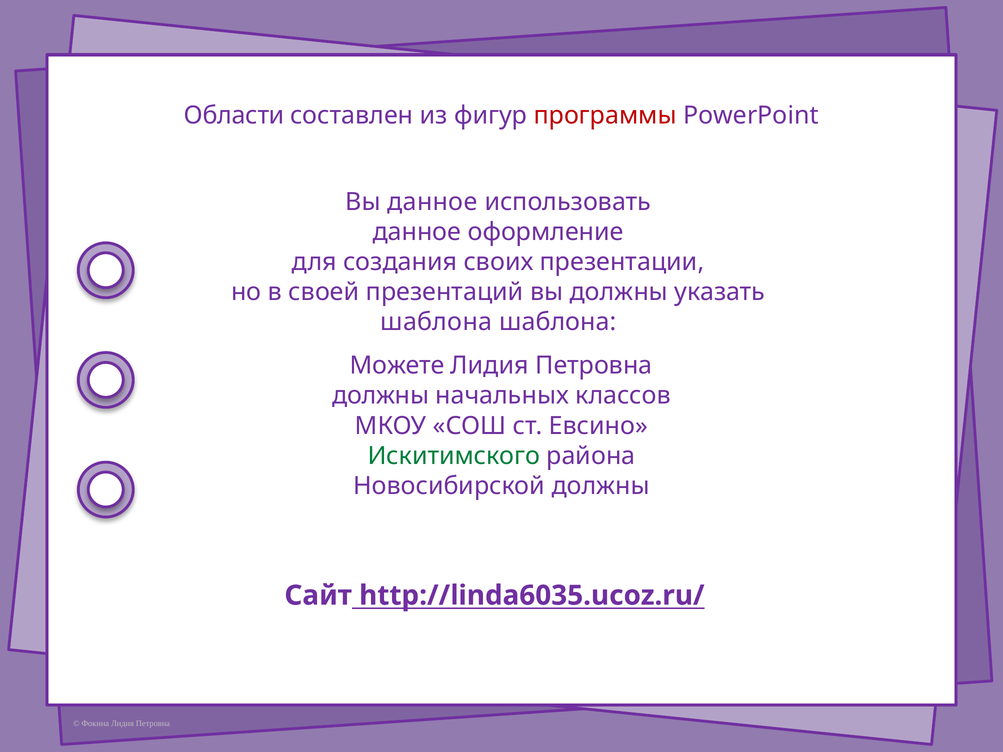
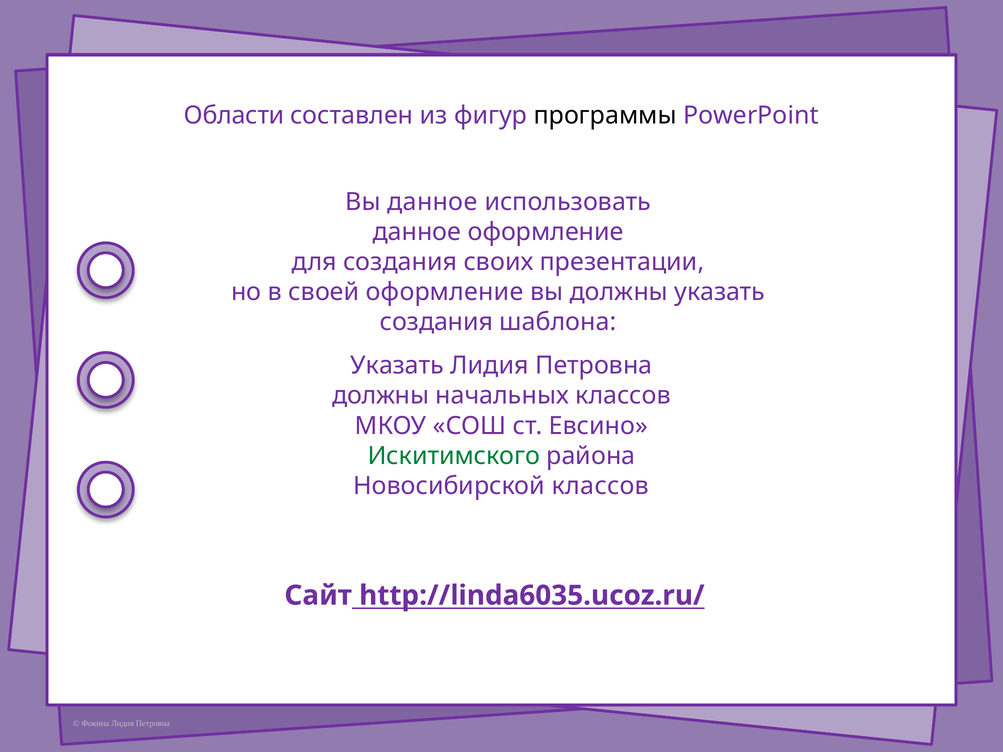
программы colour: red -> black
своей презентаций: презентаций -> оформление
шаблона at (436, 322): шаблона -> создания
Можете at (397, 366): Можете -> Указать
Новосибирской должны: должны -> классов
